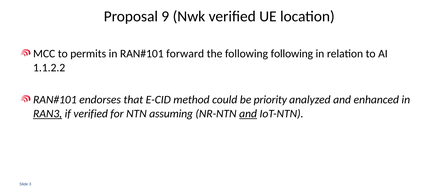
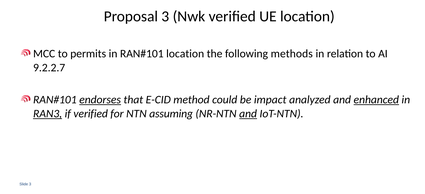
Proposal 9: 9 -> 3
forward at (185, 54): forward -> location
following following: following -> methods
1.1.2.2: 1.1.2.2 -> 9.2.2.7
endorses underline: none -> present
priority: priority -> impact
enhanced underline: none -> present
